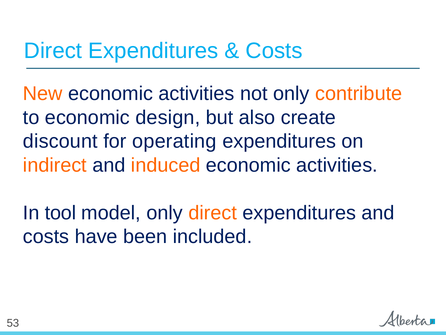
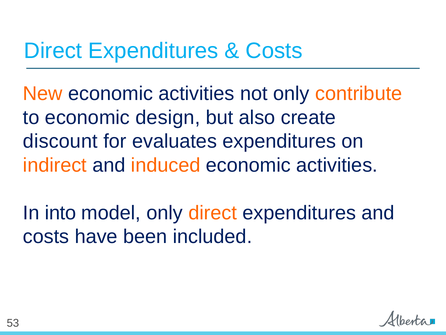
operating: operating -> evaluates
tool: tool -> into
